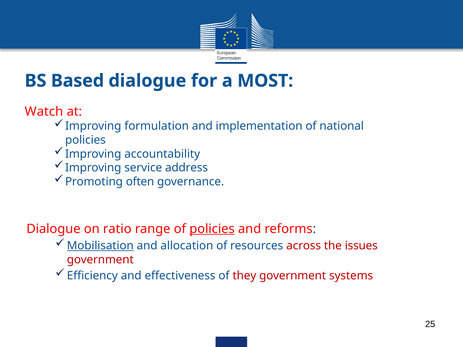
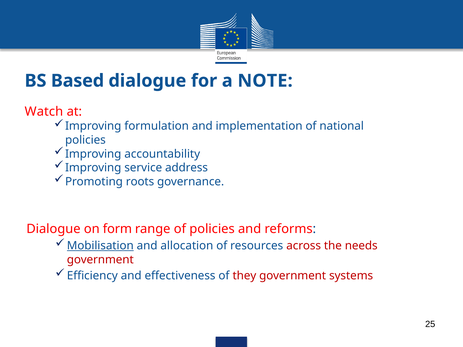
MOST: MOST -> NOTE
often: often -> roots
ratio: ratio -> form
policies at (212, 229) underline: present -> none
issues: issues -> needs
